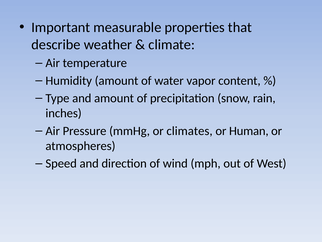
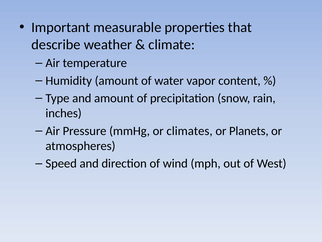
Human: Human -> Planets
